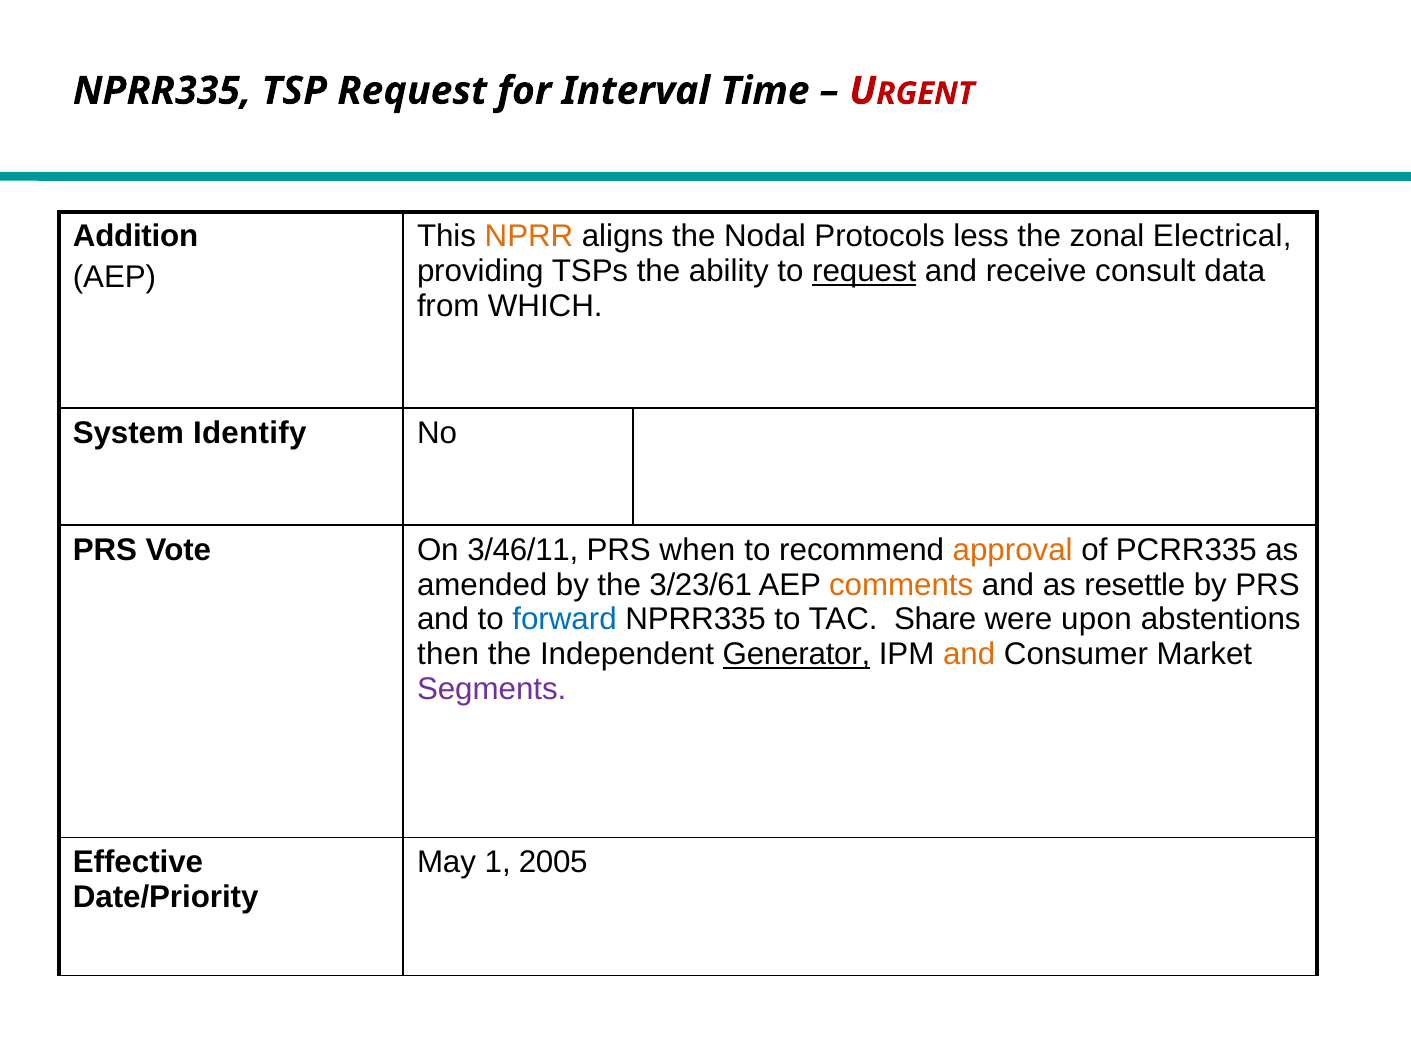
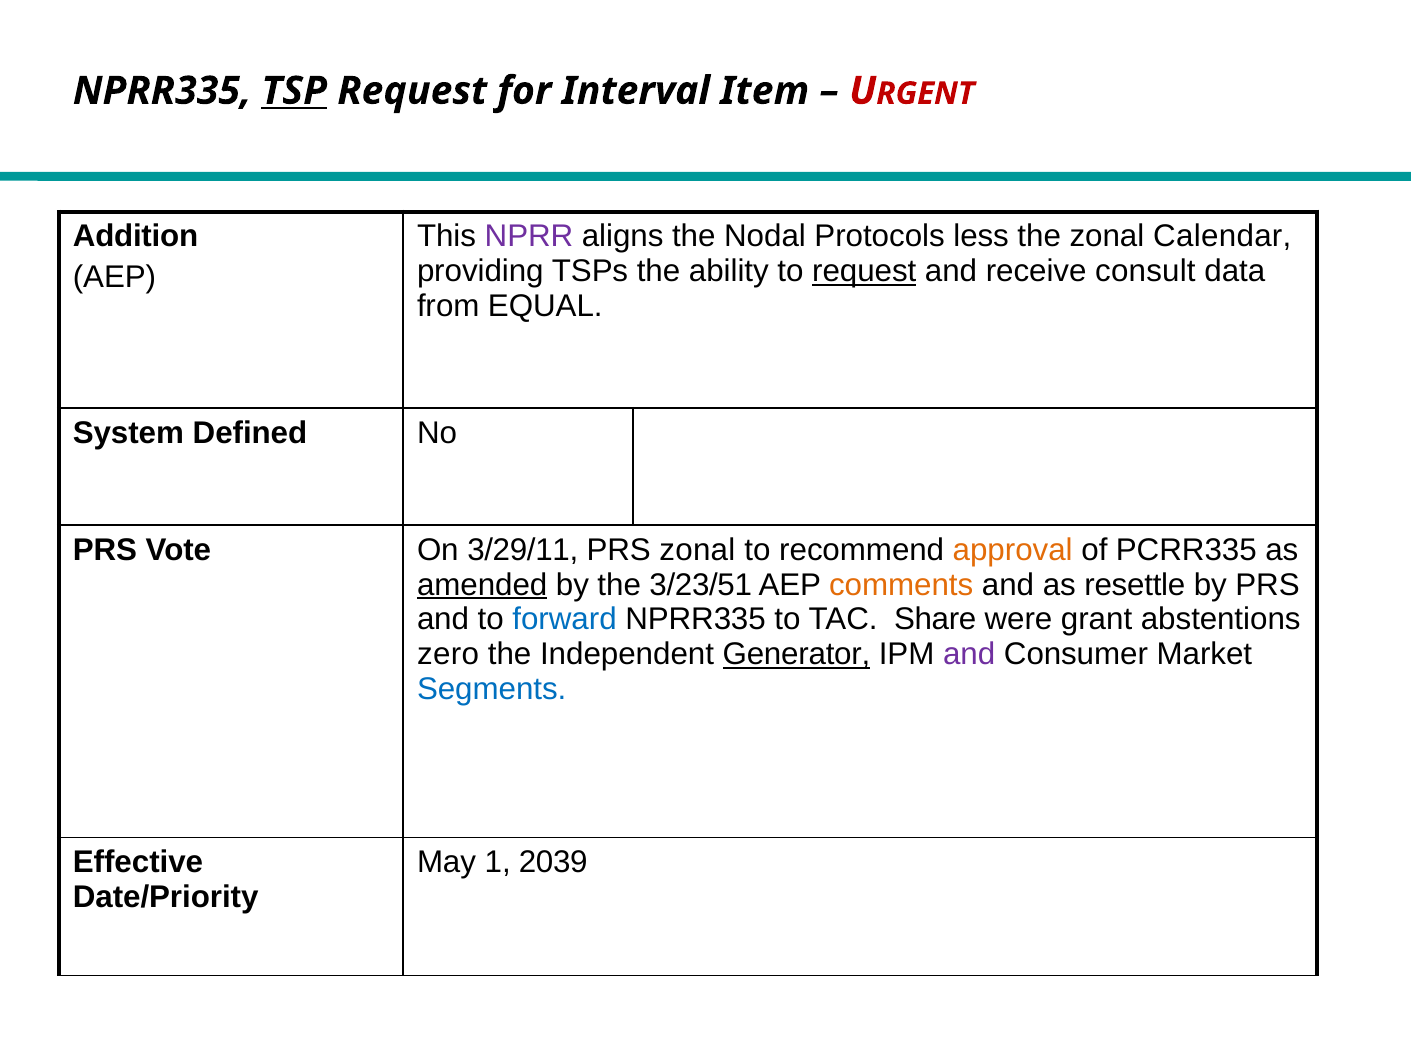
TSP underline: none -> present
Time: Time -> Item
NPRR colour: orange -> purple
Electrical: Electrical -> Calendar
WHICH: WHICH -> EQUAL
Identify: Identify -> Defined
3/46/11: 3/46/11 -> 3/29/11
PRS when: when -> zonal
amended underline: none -> present
3/23/61: 3/23/61 -> 3/23/51
upon: upon -> grant
then: then -> zero
and at (969, 655) colour: orange -> purple
Segments colour: purple -> blue
2005: 2005 -> 2039
